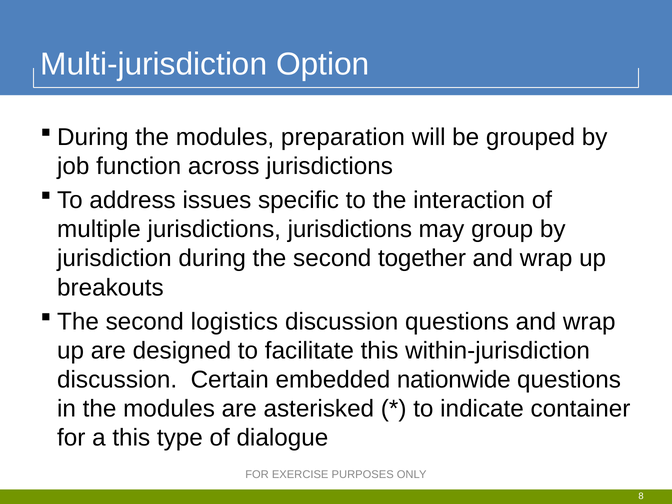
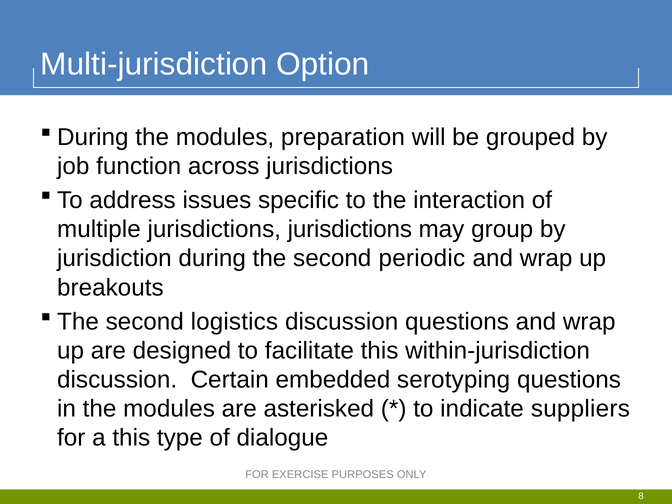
together: together -> periodic
nationwide: nationwide -> serotyping
container: container -> suppliers
